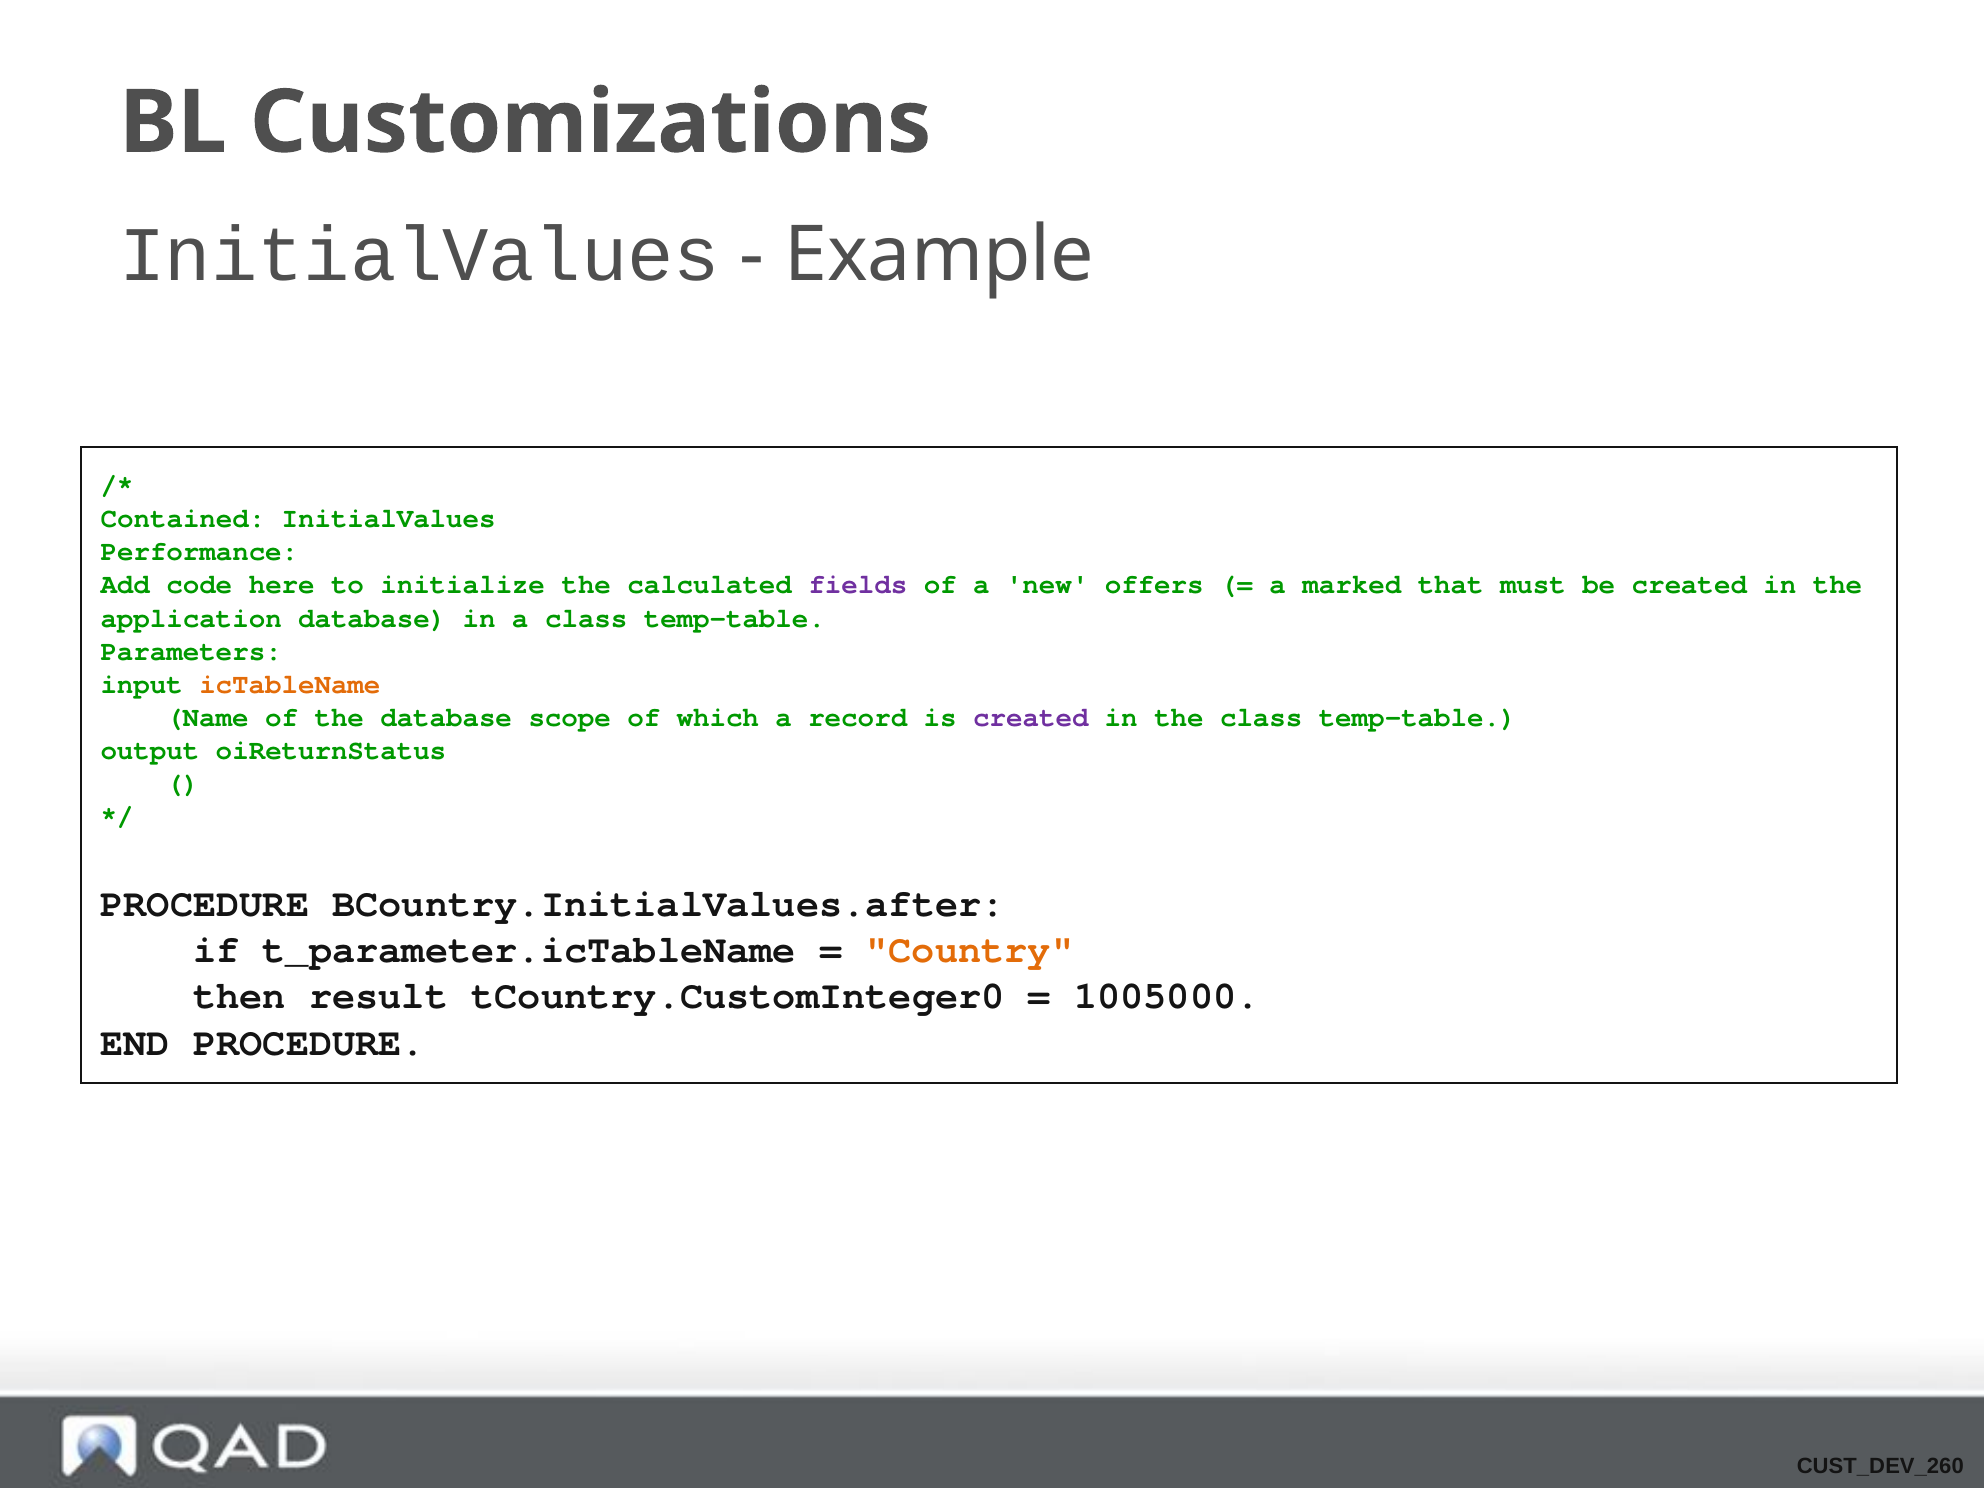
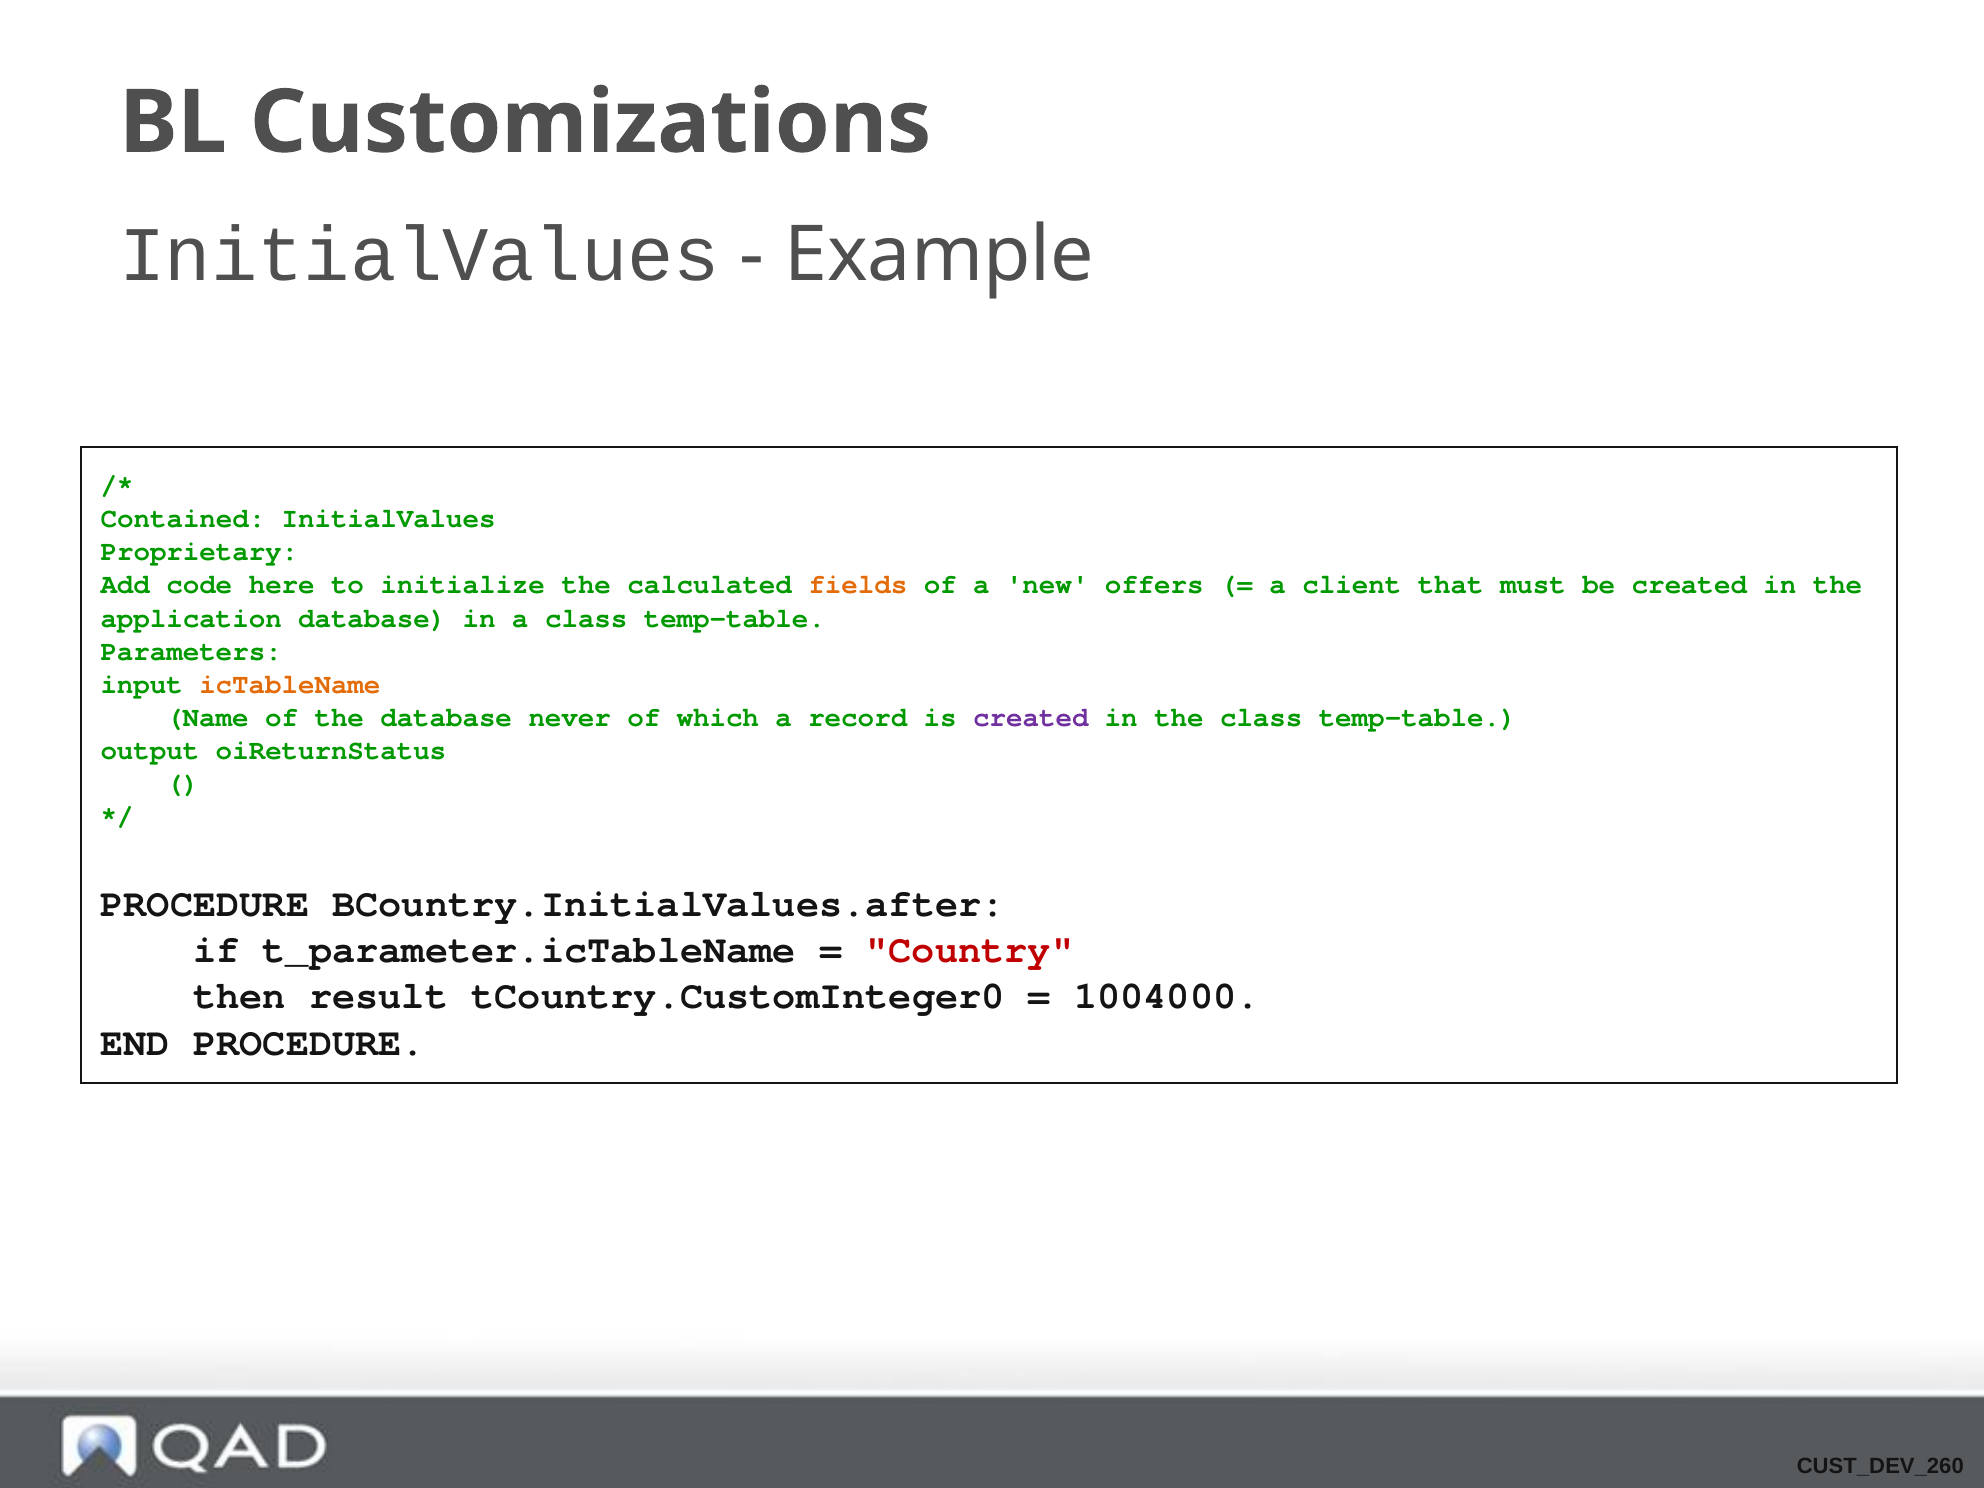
Performance: Performance -> Proprietary
fields at (858, 585) colour: purple -> orange
marked: marked -> client
scope: scope -> never
Country at (970, 950) colour: orange -> red
1005000: 1005000 -> 1004000
